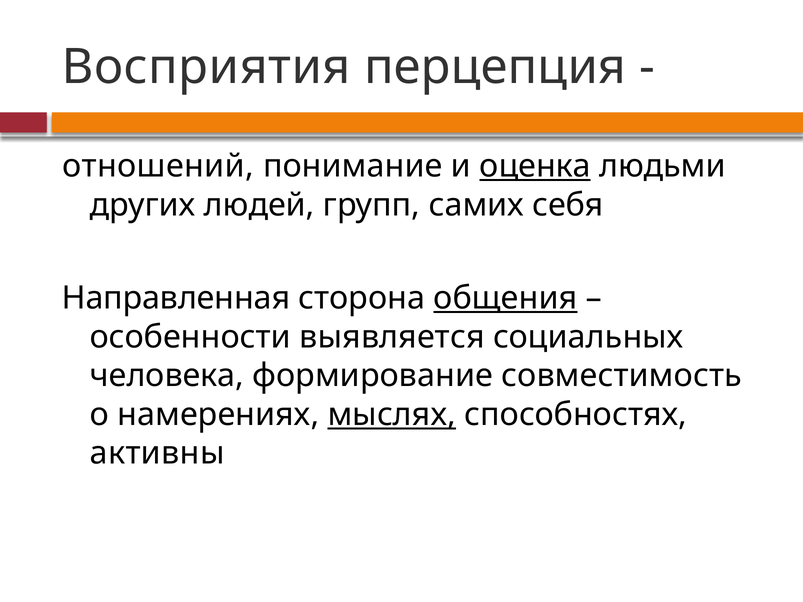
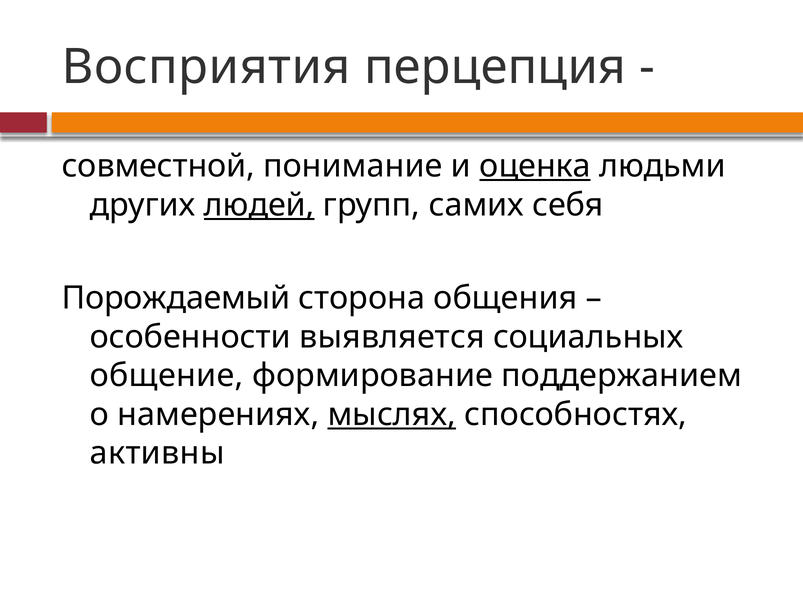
отношений: отношений -> совместной
людей underline: none -> present
Направленная: Направленная -> Порождаемый
общения underline: present -> none
человека: человека -> общение
совместимость: совместимость -> поддержанием
